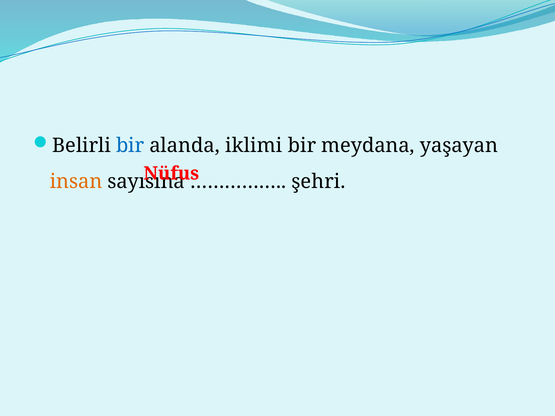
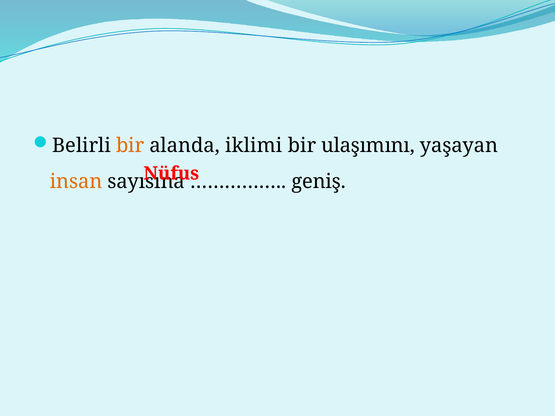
bir at (130, 146) colour: blue -> orange
meydana: meydana -> ulaşımını
şehri: şehri -> geniş
